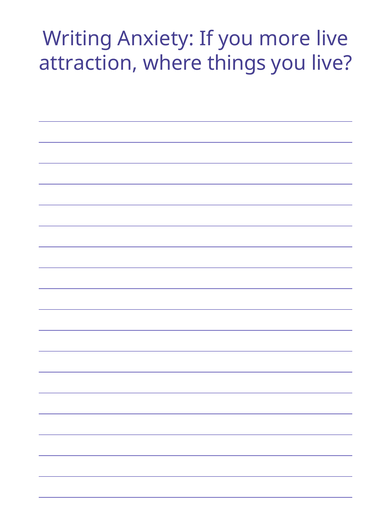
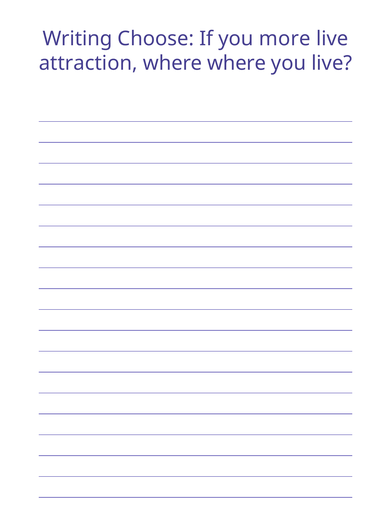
Anxiety: Anxiety -> Choose
where things: things -> where
